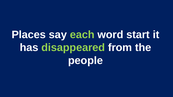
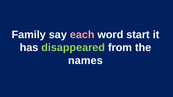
Places: Places -> Family
each colour: light green -> pink
people: people -> names
